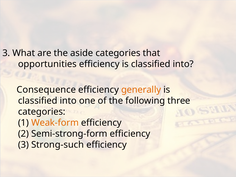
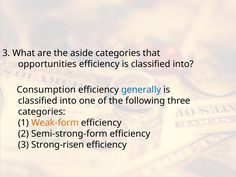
Consequence: Consequence -> Consumption
generally colour: orange -> blue
Strong-such: Strong-such -> Strong-risen
